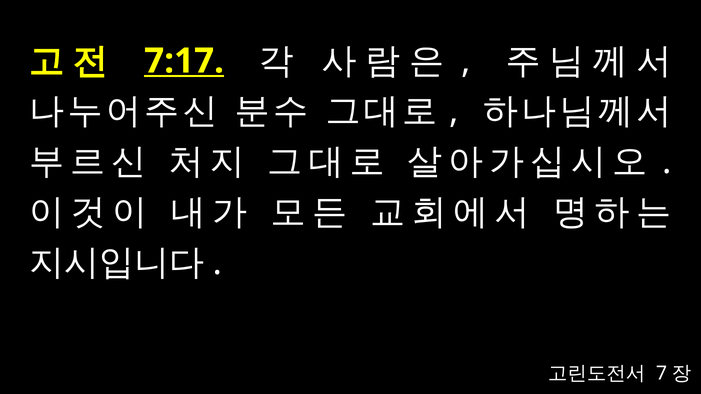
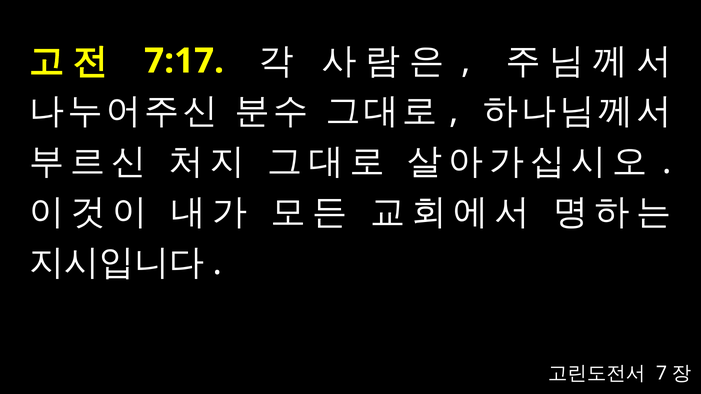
7:17 underline: present -> none
